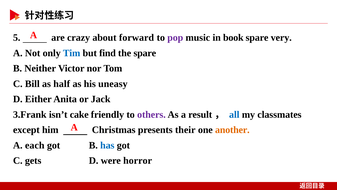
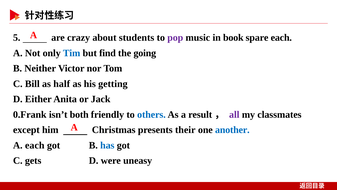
forward: forward -> students
spare very: very -> each
the spare: spare -> going
uneasy: uneasy -> getting
3.Frank: 3.Frank -> 0.Frank
cake: cake -> both
others colour: purple -> blue
all colour: blue -> purple
another colour: orange -> blue
horror: horror -> uneasy
